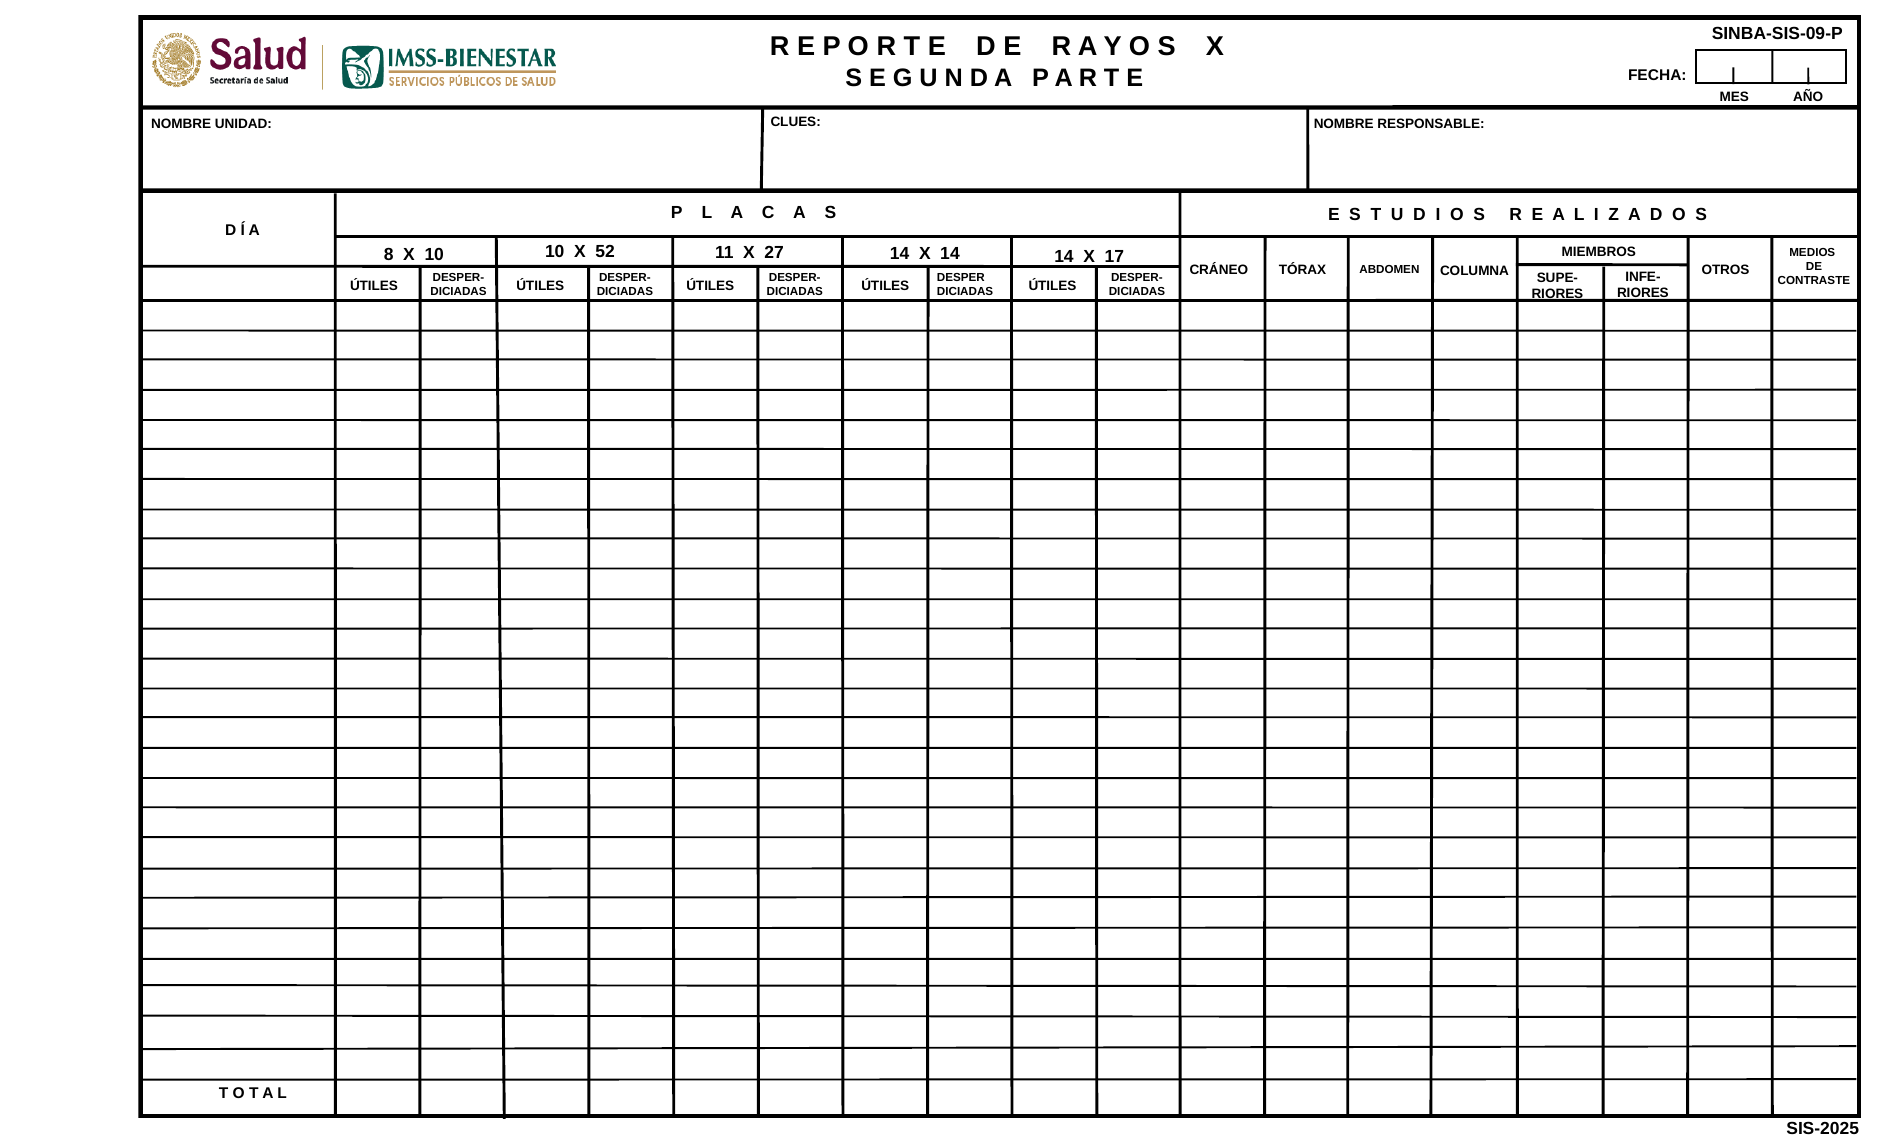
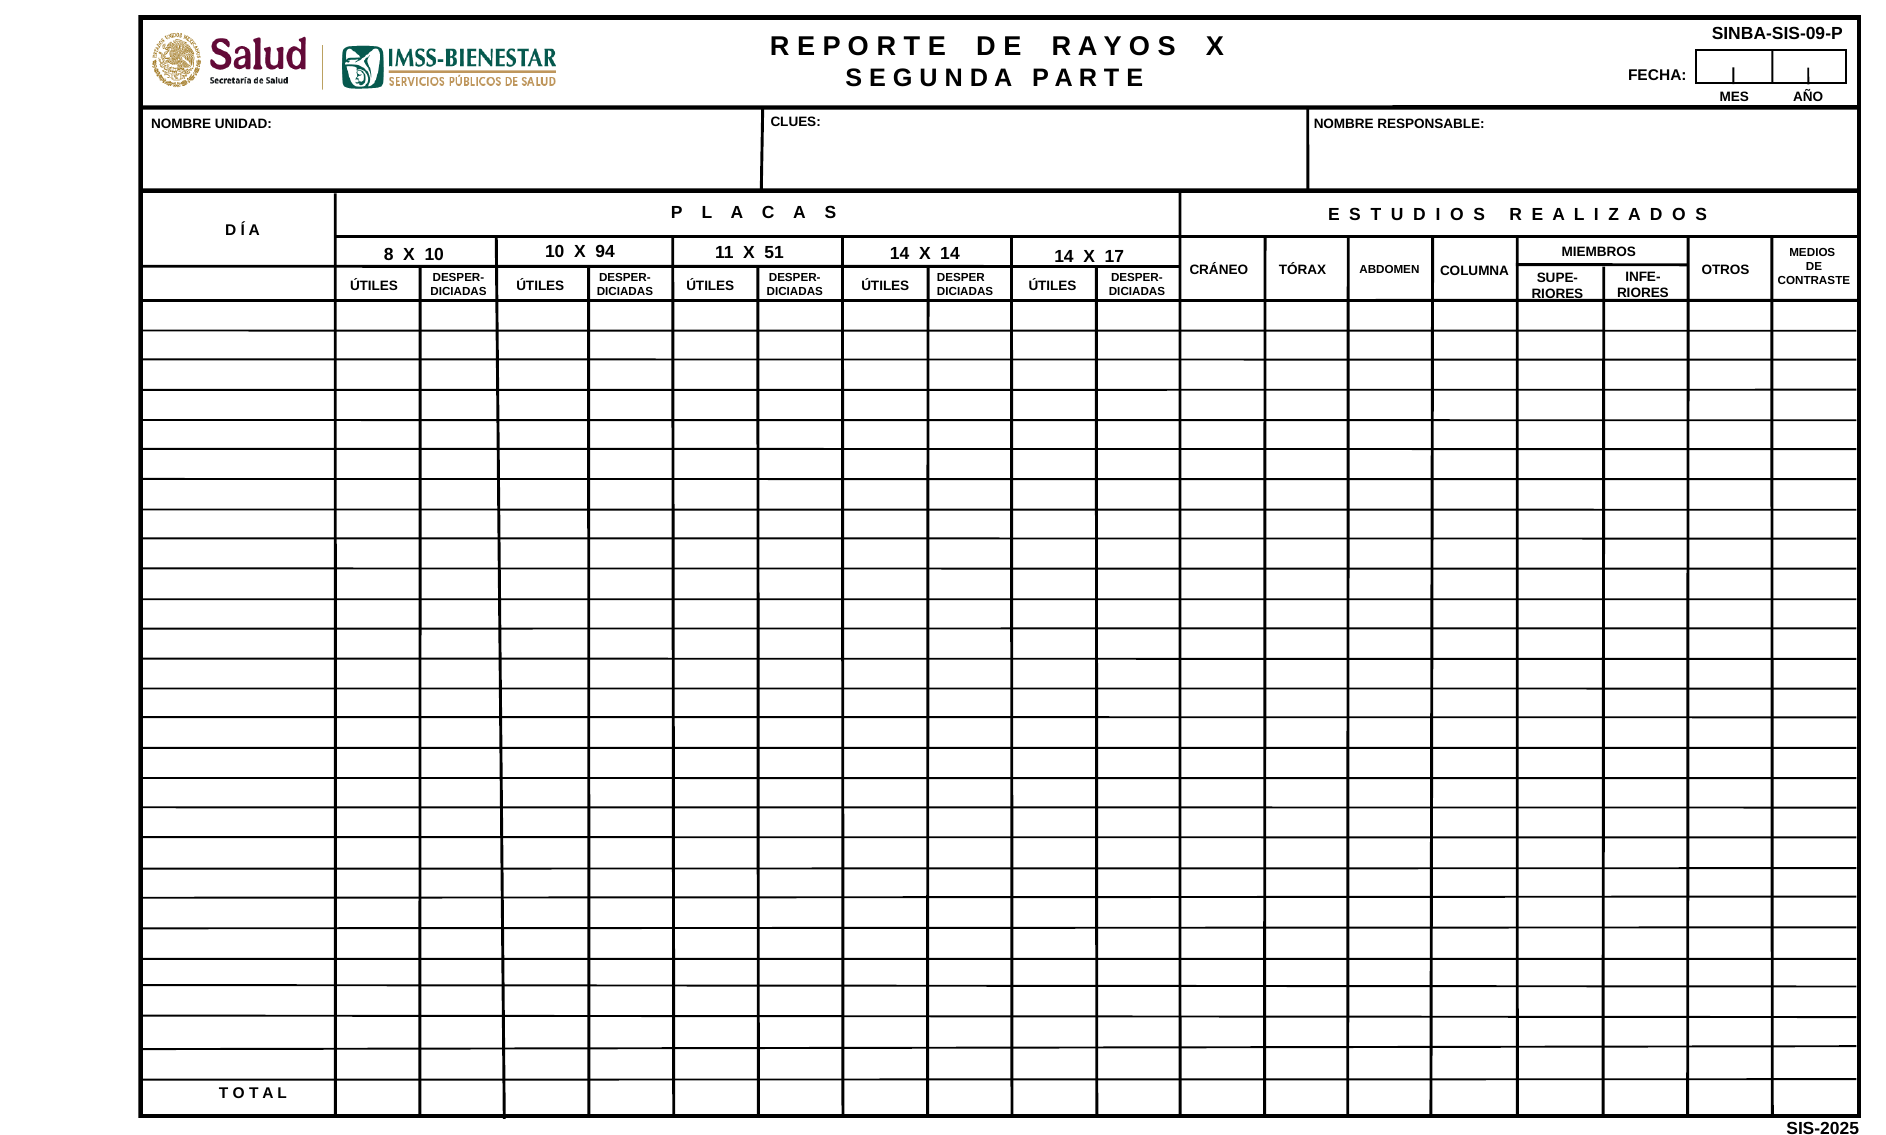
52: 52 -> 94
27: 27 -> 51
